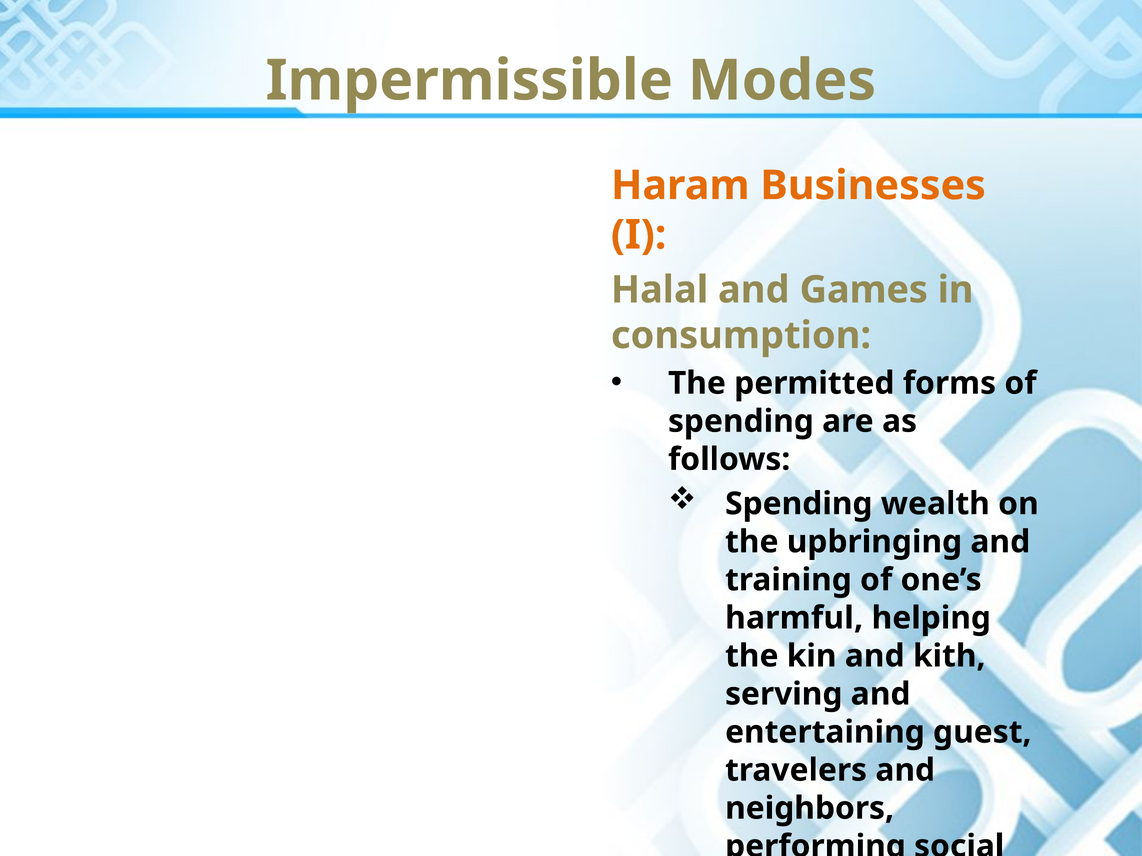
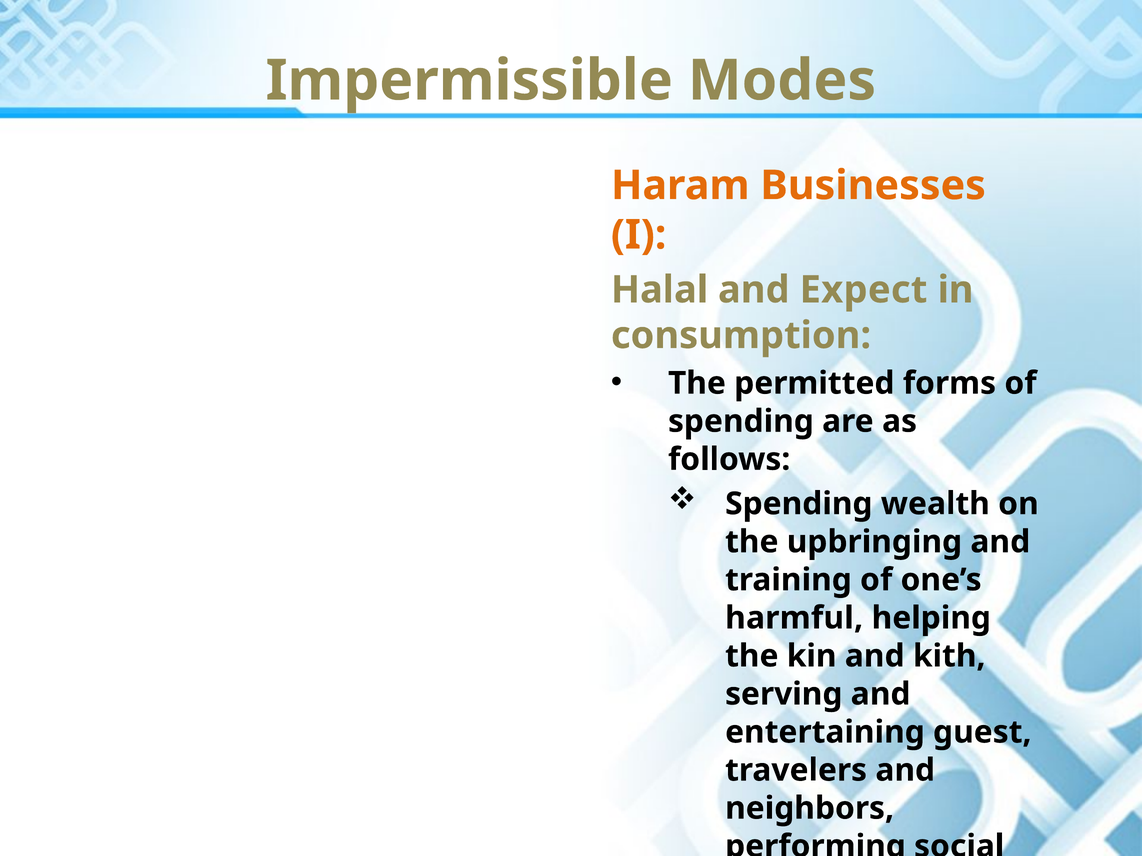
Games: Games -> Expect
